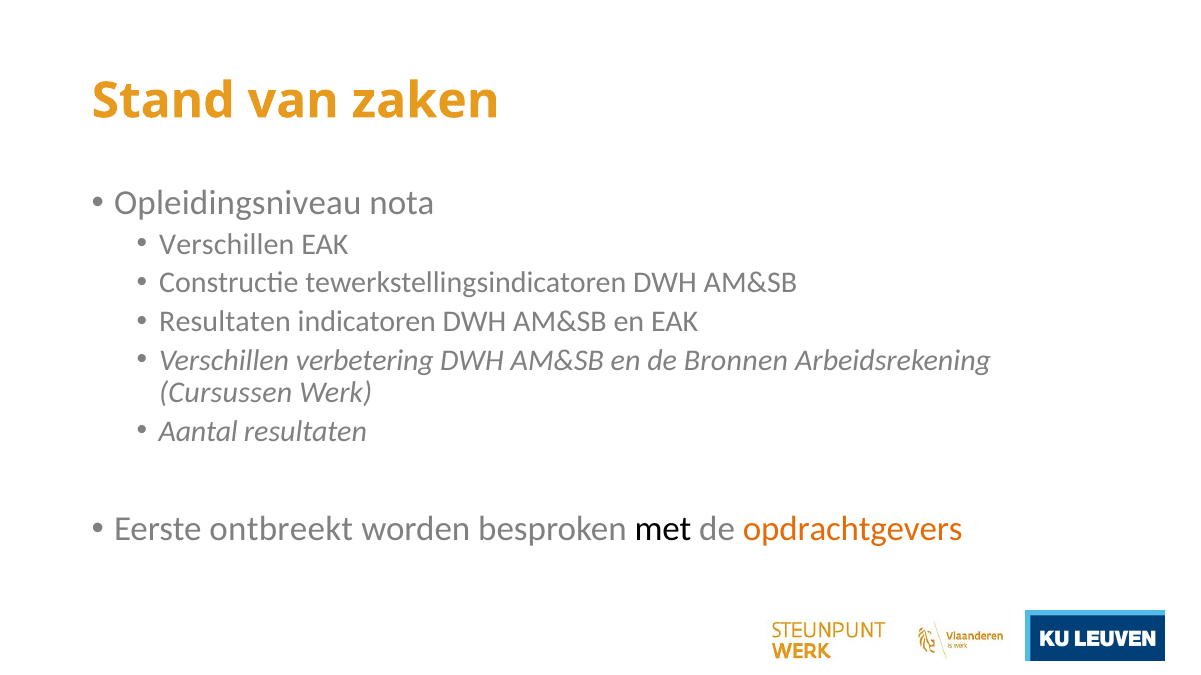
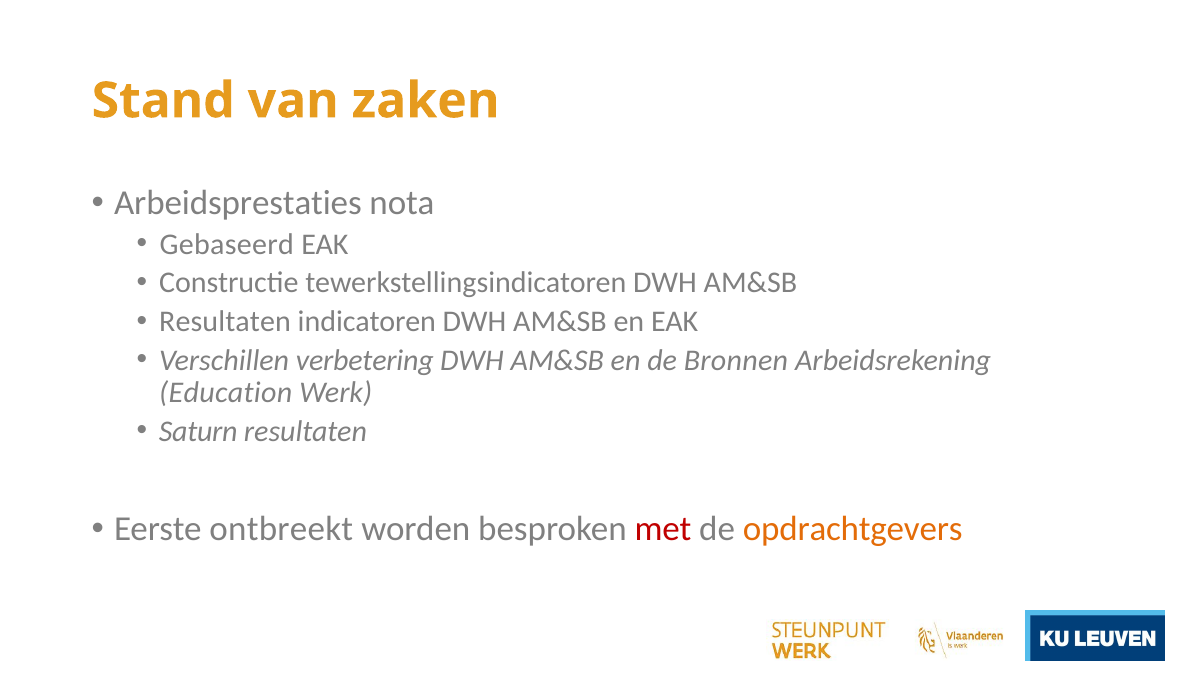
Opleidingsniveau: Opleidingsniveau -> Arbeidsprestaties
Verschillen at (227, 244): Verschillen -> Gebaseerd
Cursussen: Cursussen -> Education
Aantal: Aantal -> Saturn
met colour: black -> red
